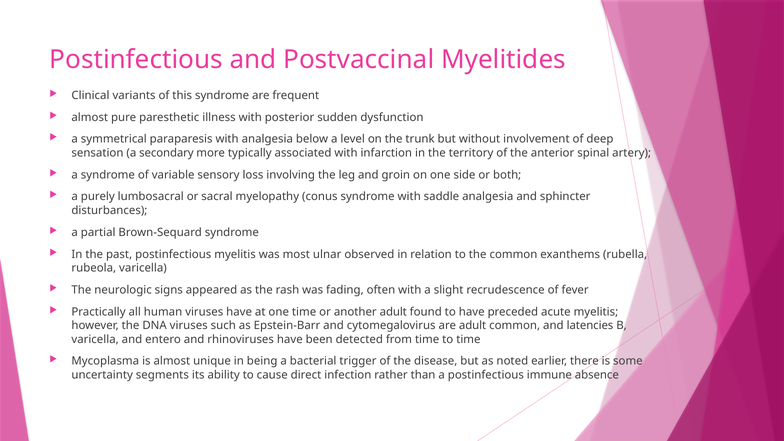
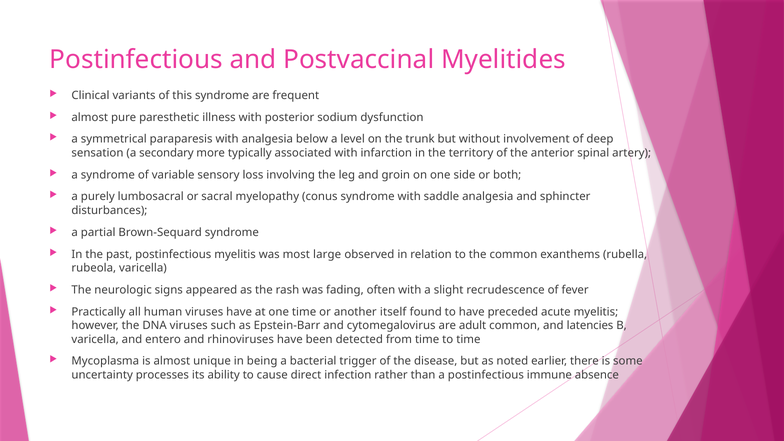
sudden: sudden -> sodium
ulnar: ulnar -> large
another adult: adult -> itself
segments: segments -> processes
